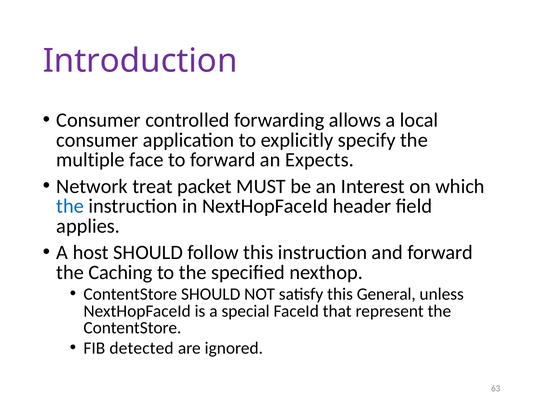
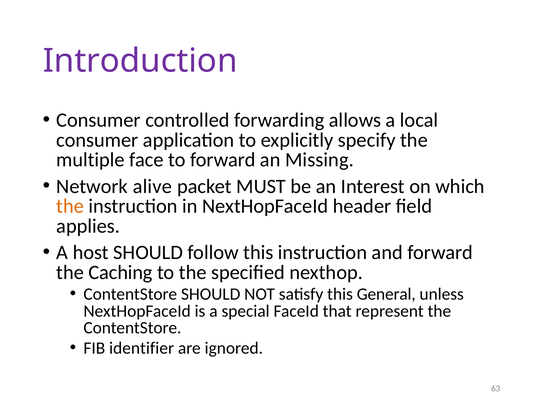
Expects: Expects -> Missing
treat: treat -> alive
the at (70, 206) colour: blue -> orange
detected: detected -> identifier
